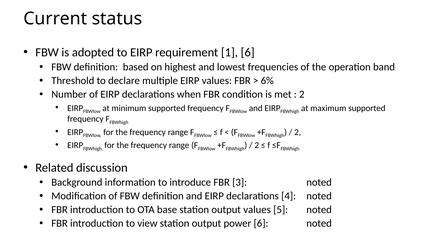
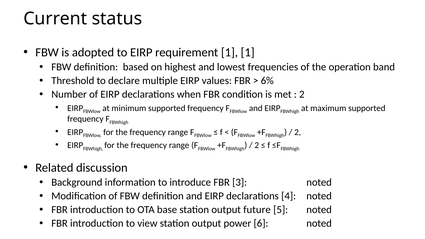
1 6: 6 -> 1
output values: values -> future
